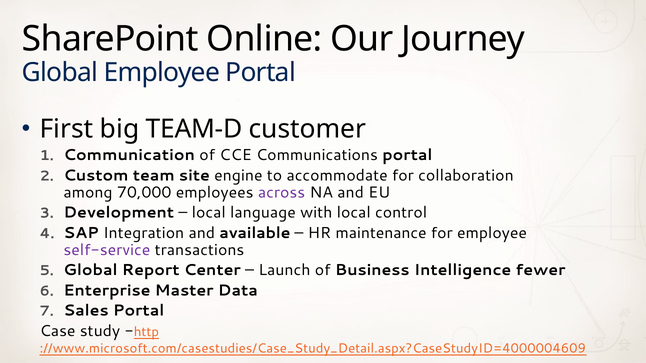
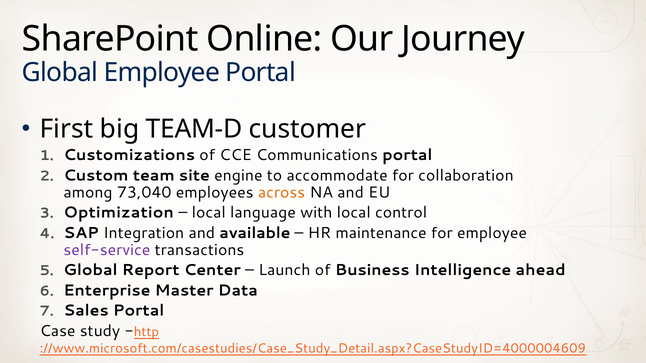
Communication: Communication -> Customizations
70,000: 70,000 -> 73,040
across colour: purple -> orange
Development: Development -> Optimization
fewer: fewer -> ahead
